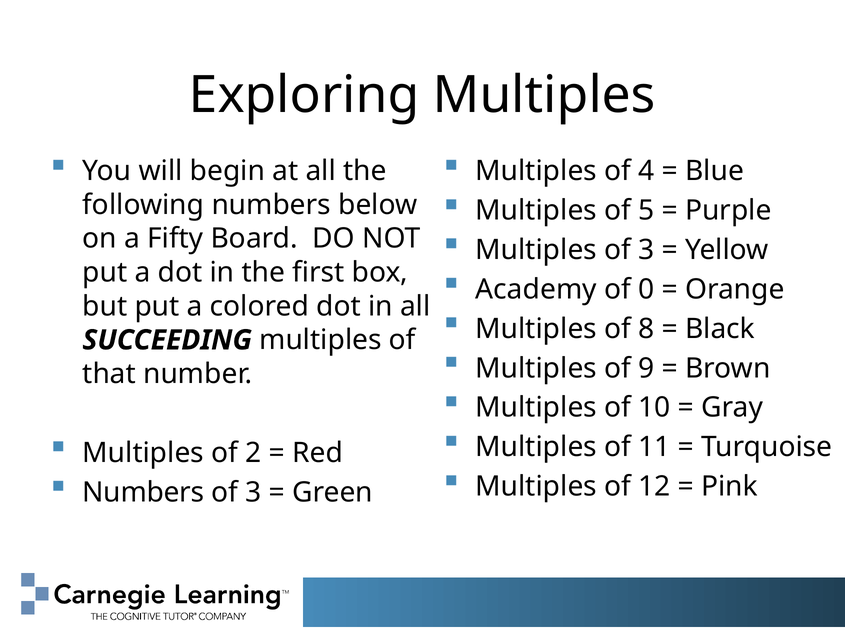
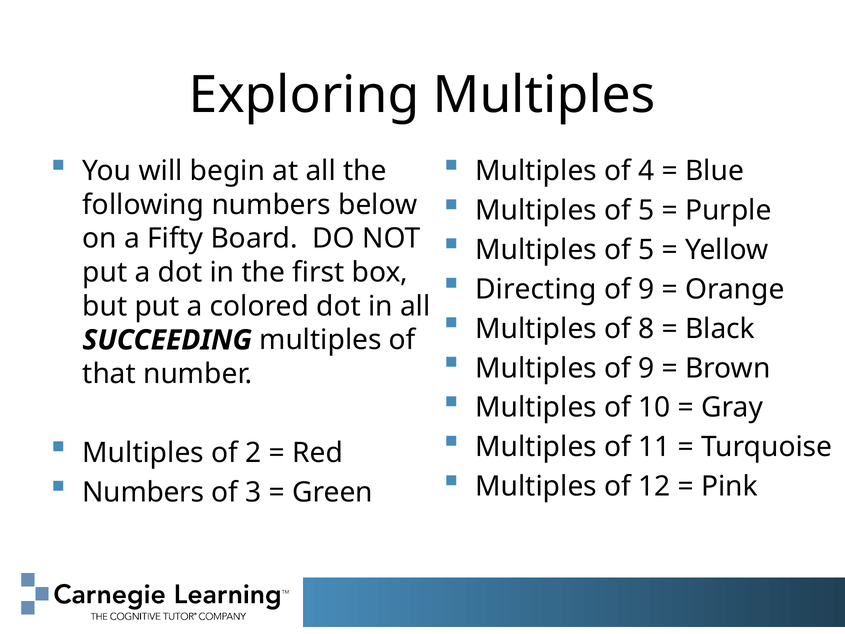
3 at (646, 250): 3 -> 5
Academy: Academy -> Directing
0 at (646, 289): 0 -> 9
